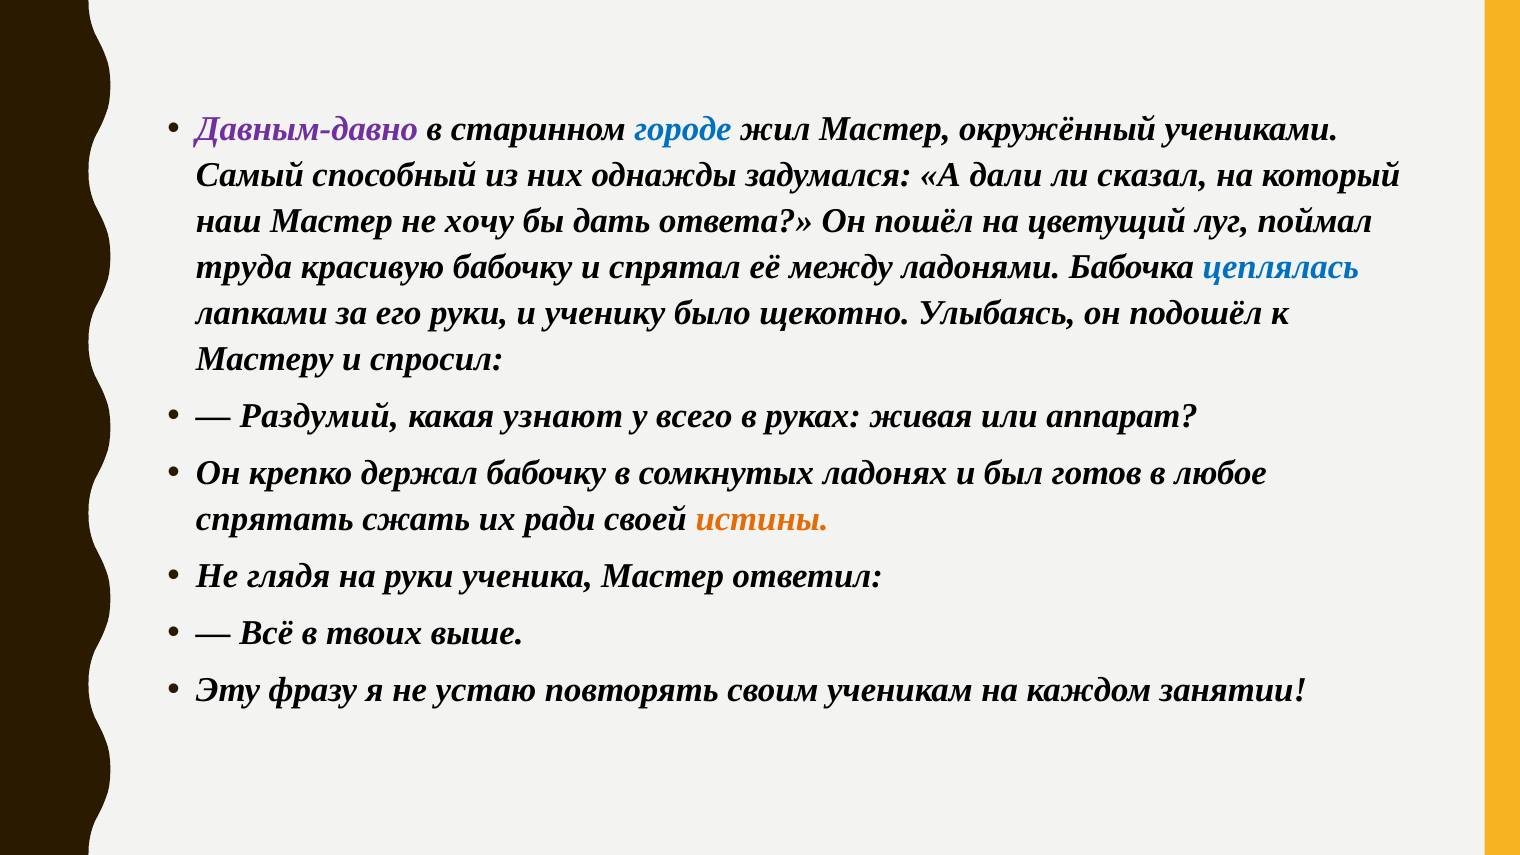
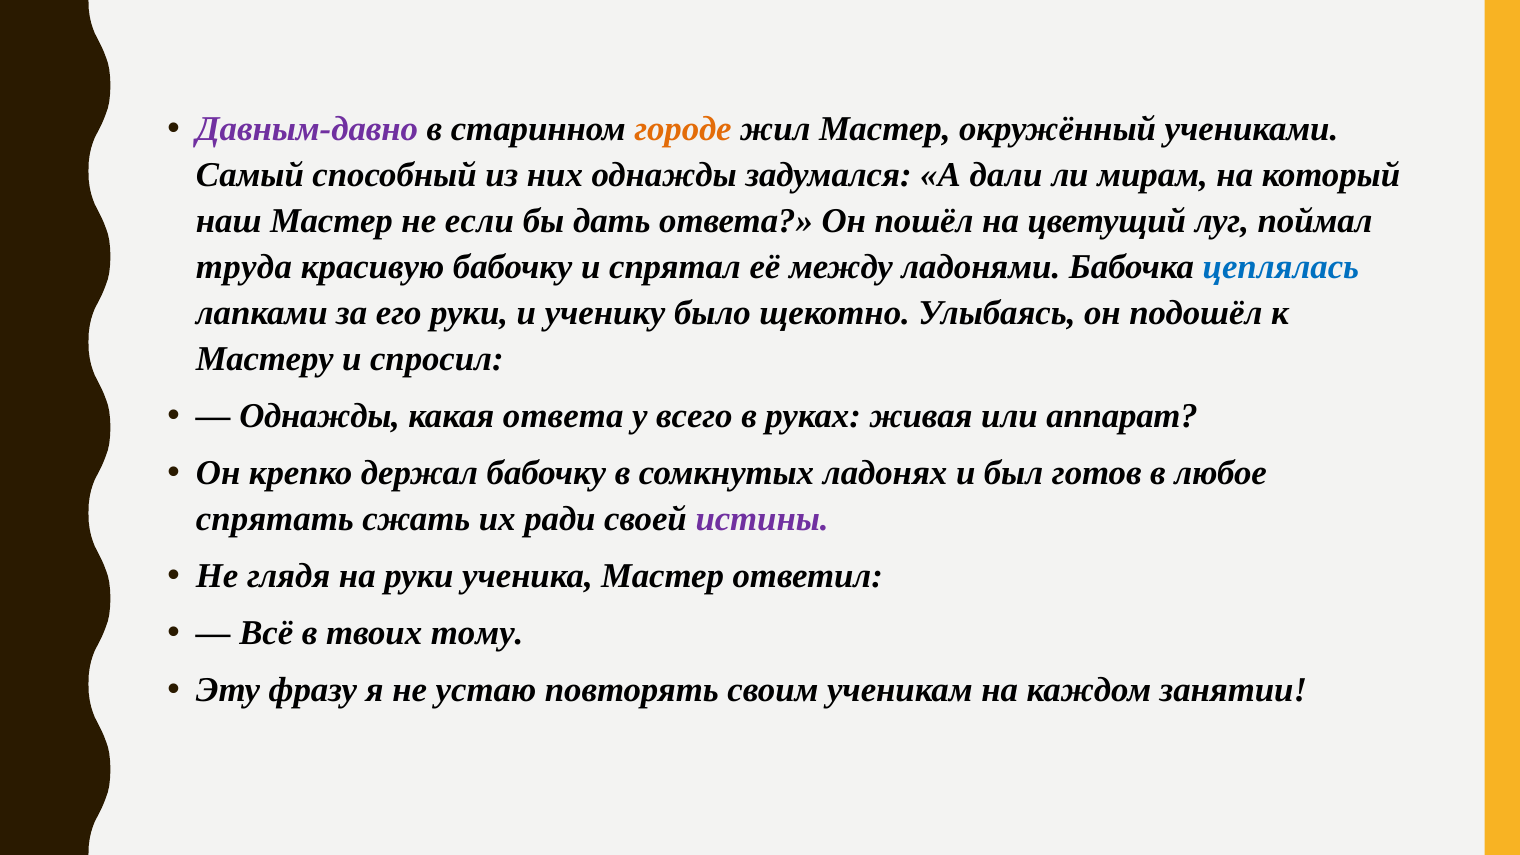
городе colour: blue -> orange
сказал: сказал -> мирам
хочу: хочу -> если
Раздумий at (319, 416): Раздумий -> Однажды
какая узнают: узнают -> ответа
истины colour: orange -> purple
выше: выше -> тому
